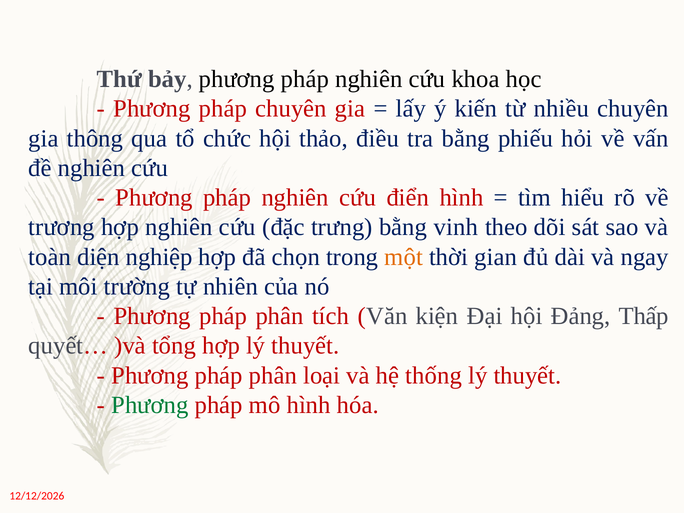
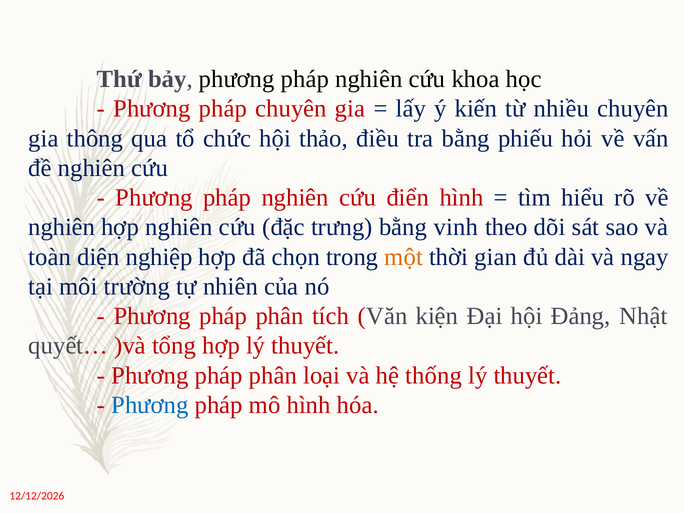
trương at (62, 227): trương -> nghiên
Thấp: Thấp -> Nhật
Phương at (150, 405) colour: green -> blue
